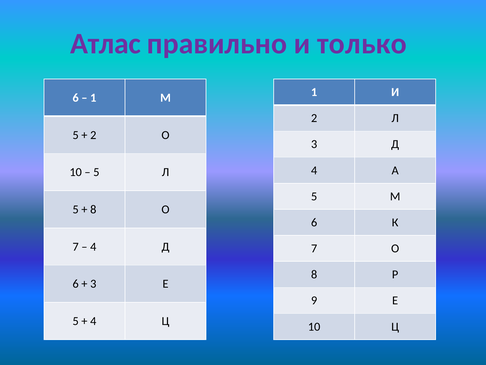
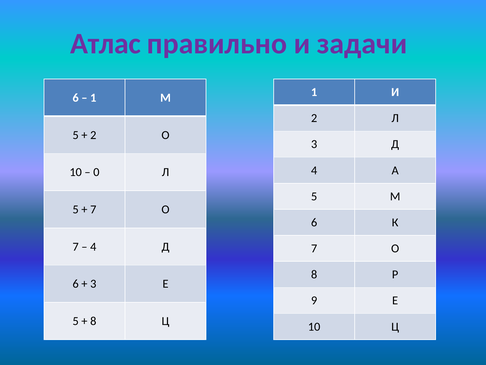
только: только -> задачи
5 at (96, 172): 5 -> 0
8 at (93, 209): 8 -> 7
4 at (93, 321): 4 -> 8
